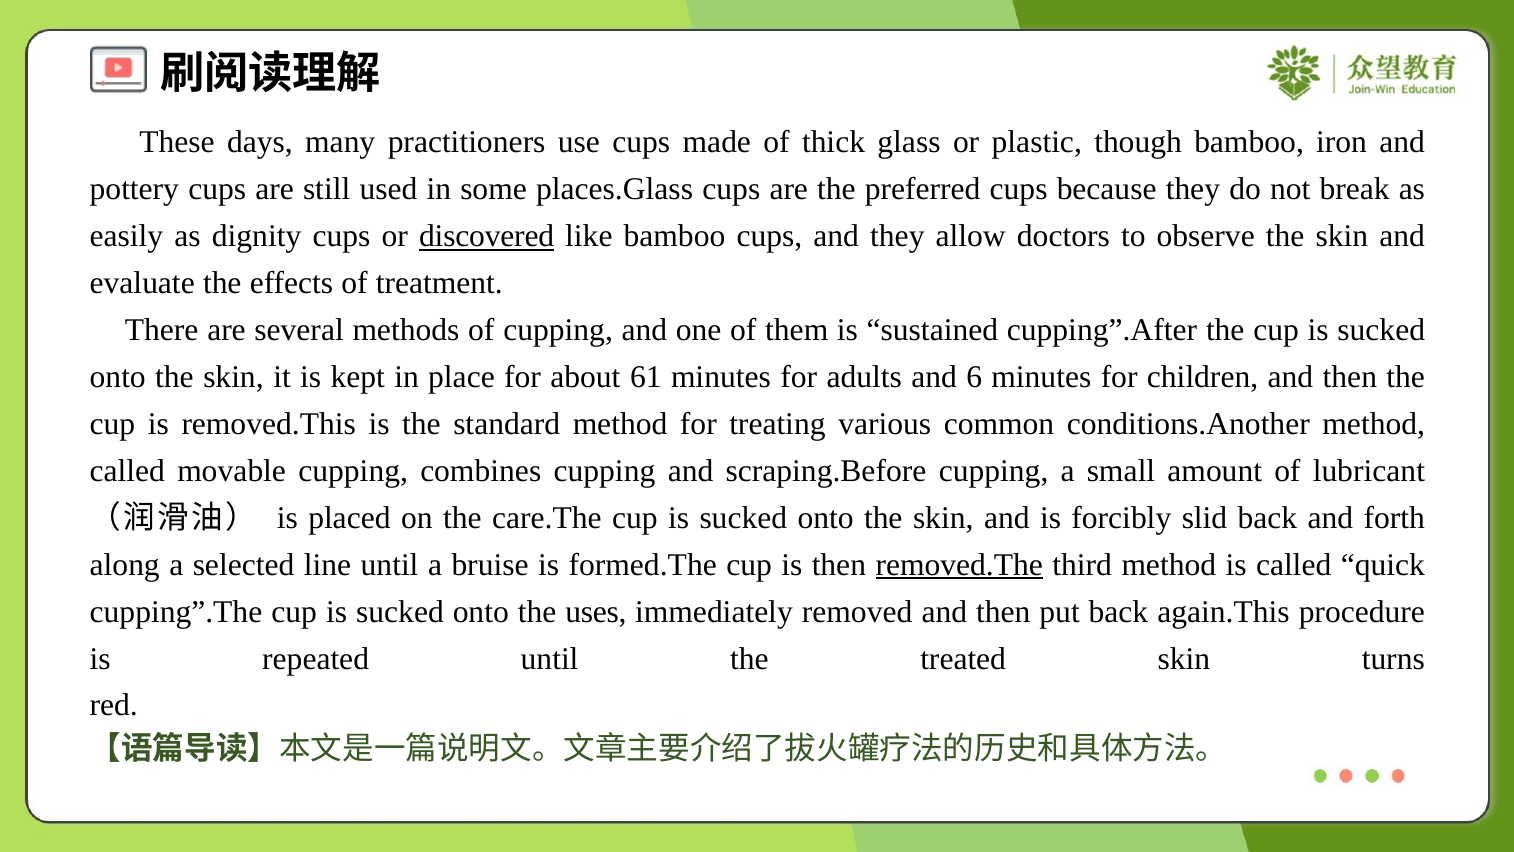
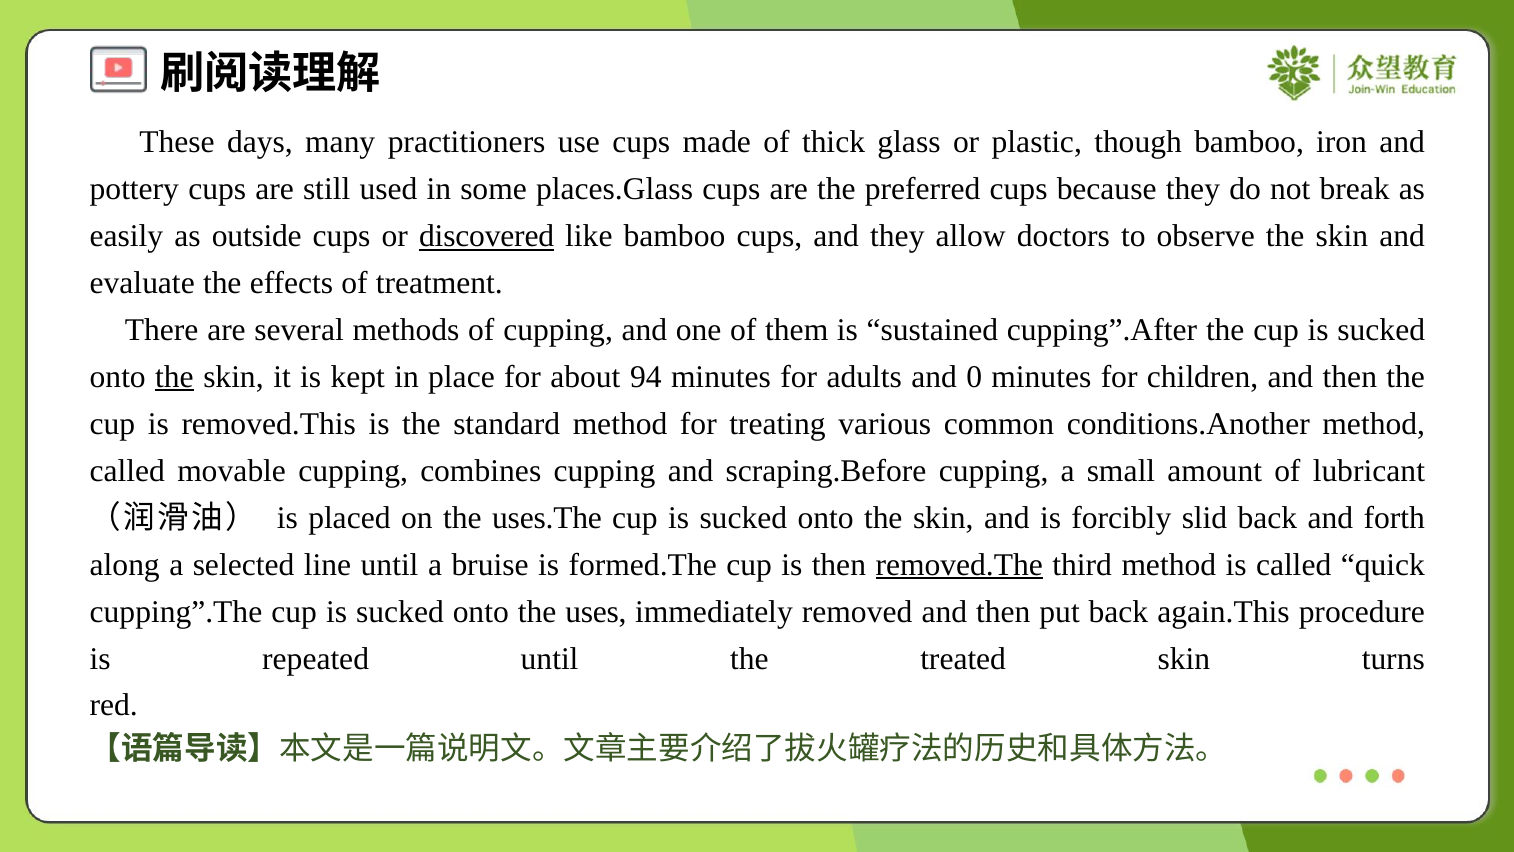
dignity: dignity -> outside
the at (174, 377) underline: none -> present
61: 61 -> 94
6: 6 -> 0
care.The: care.The -> uses.The
